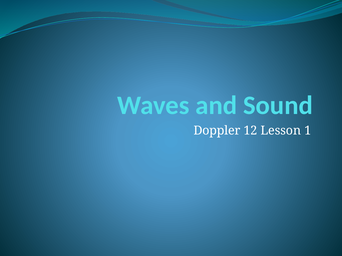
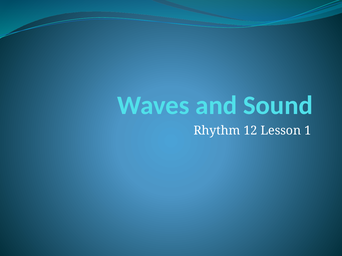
Doppler: Doppler -> Rhythm
